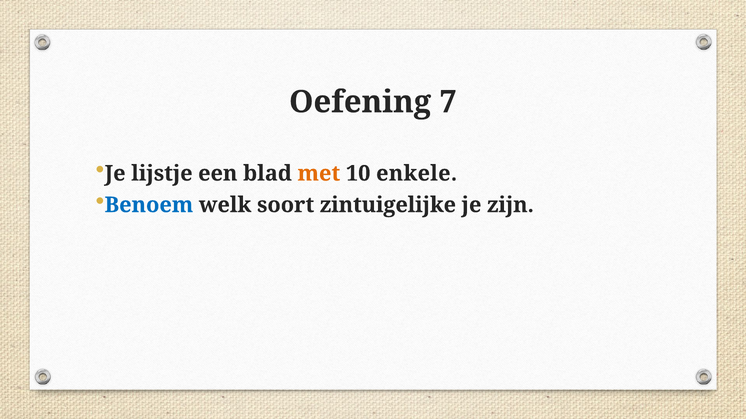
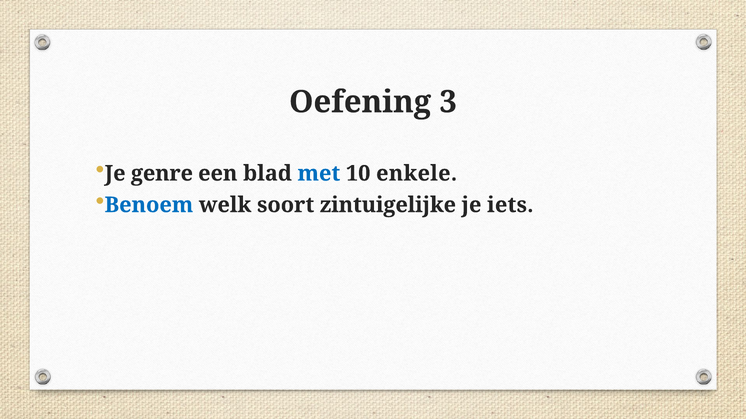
7: 7 -> 3
lijstje: lijstje -> genre
met colour: orange -> blue
zijn: zijn -> iets
